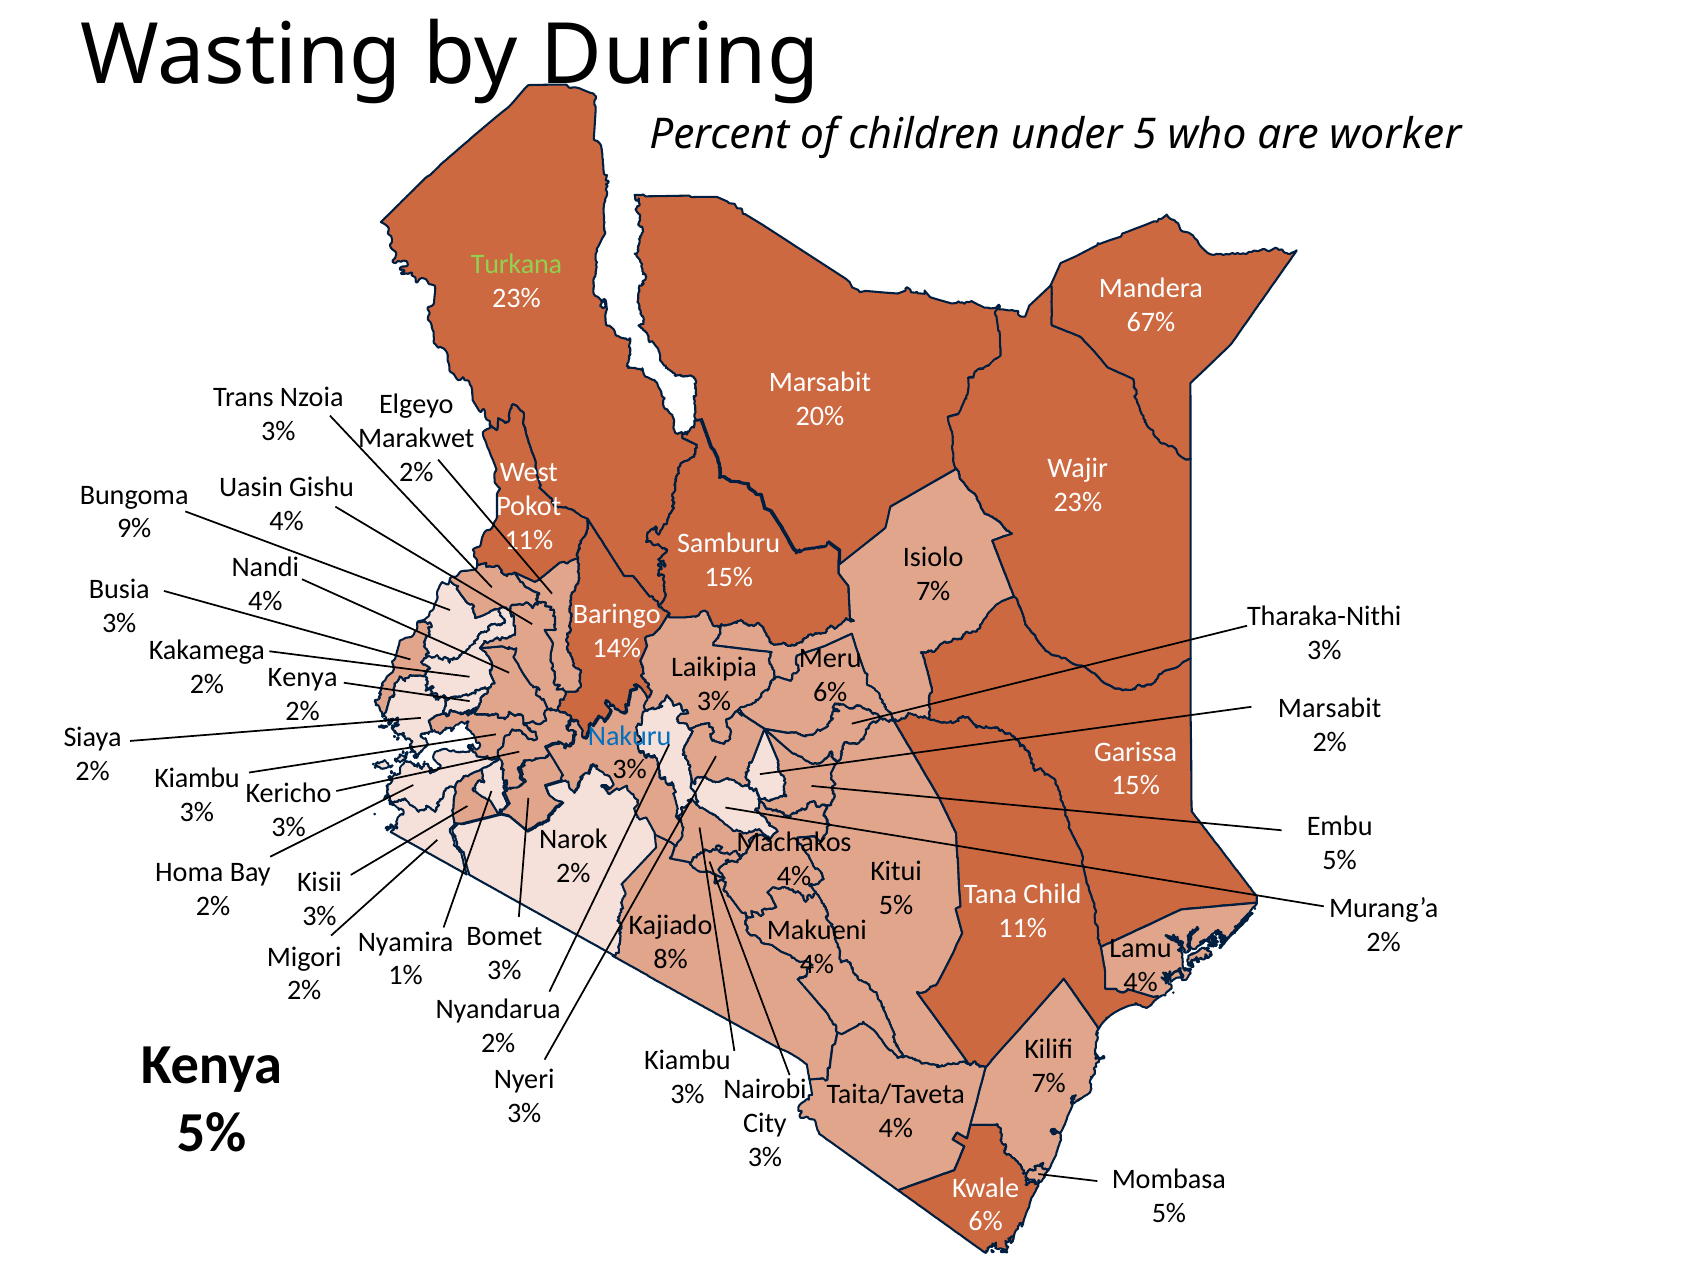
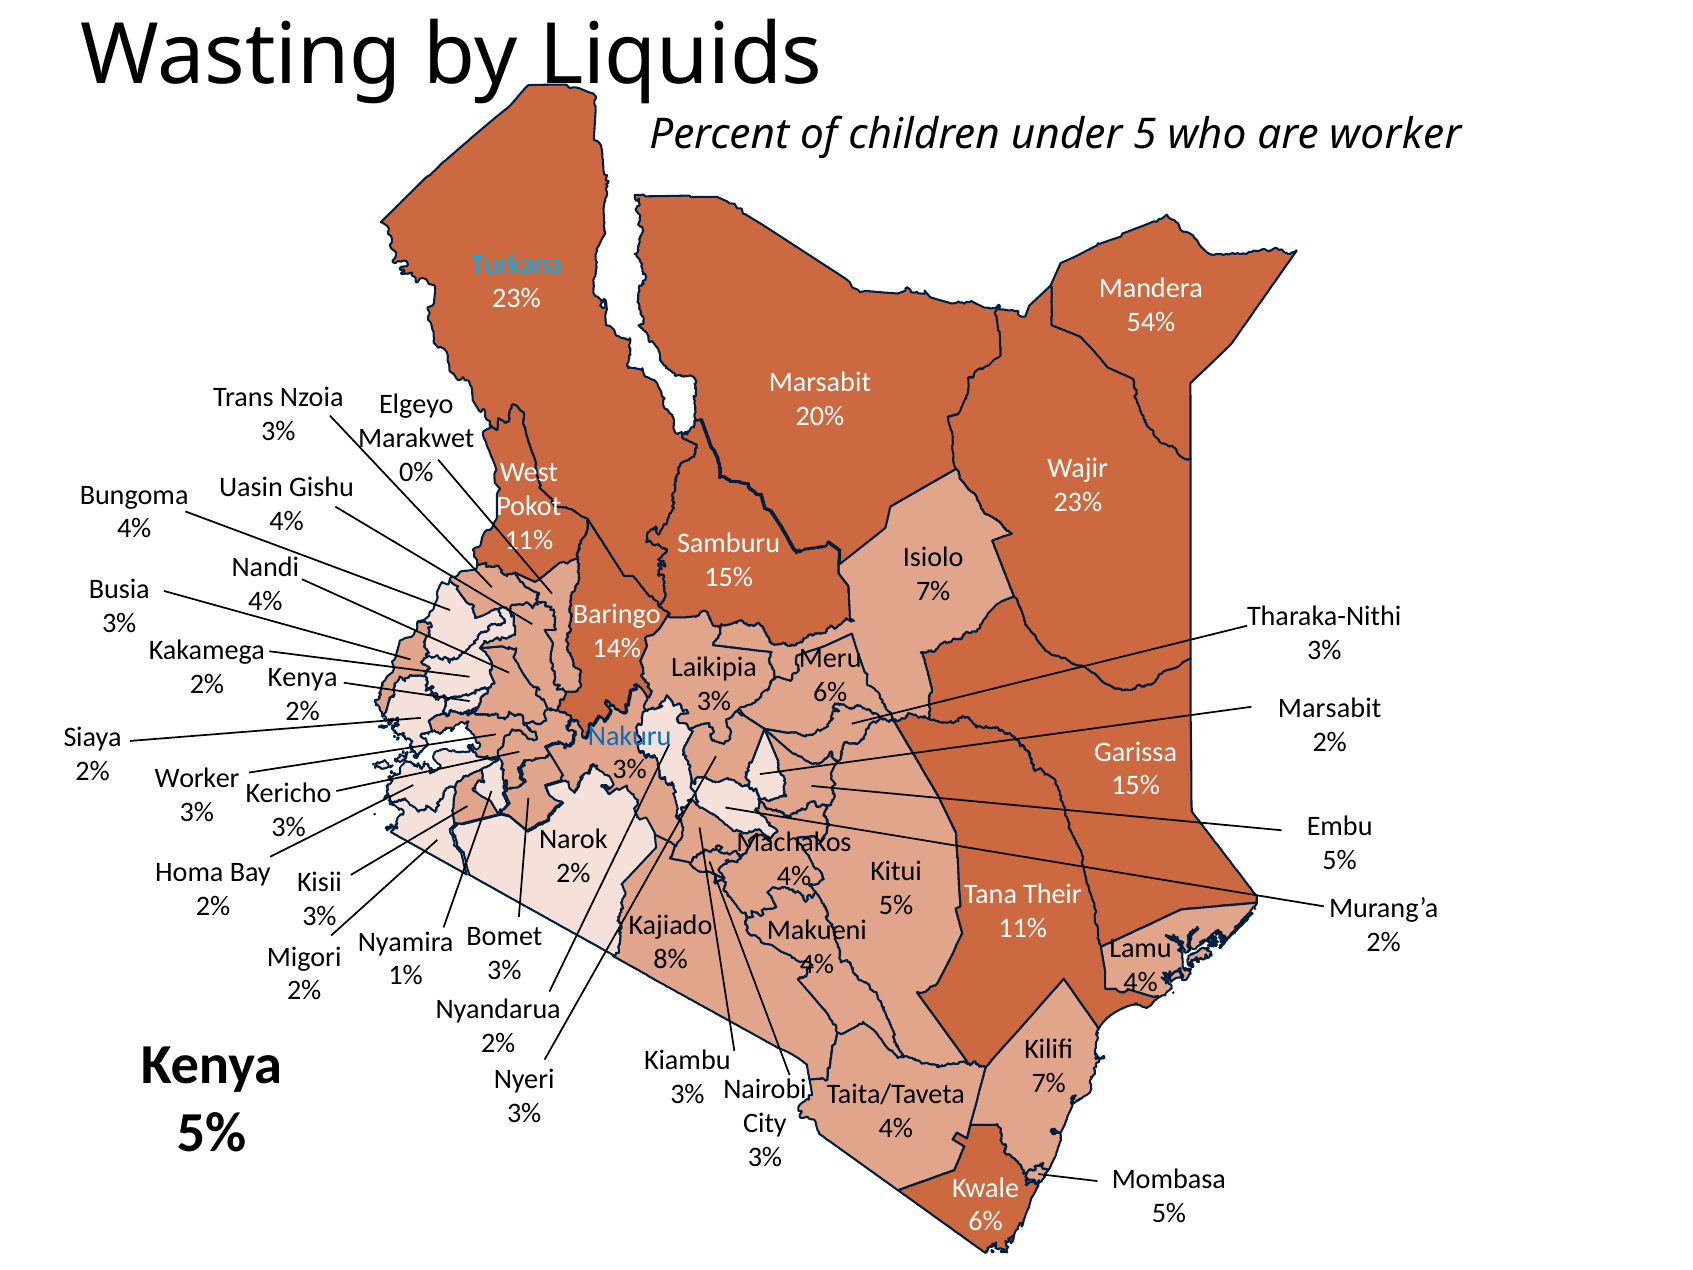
During: During -> Liquids
Turkana colour: light green -> light blue
67%: 67% -> 54%
2% at (416, 472): 2% -> 0%
9% at (134, 529): 9% -> 4%
Kiambu at (197, 778): Kiambu -> Worker
Child: Child -> Their
